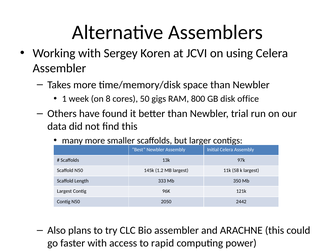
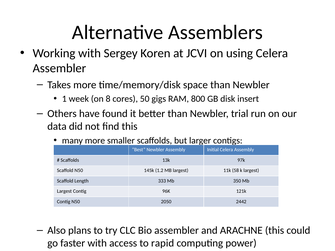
office: office -> insert
